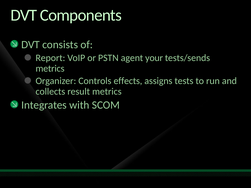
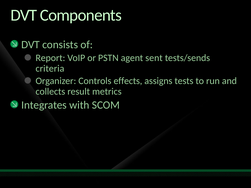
your: your -> sent
metrics at (50, 69): metrics -> criteria
